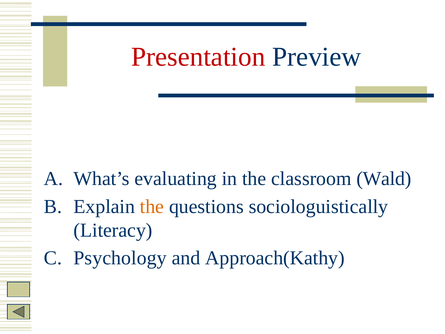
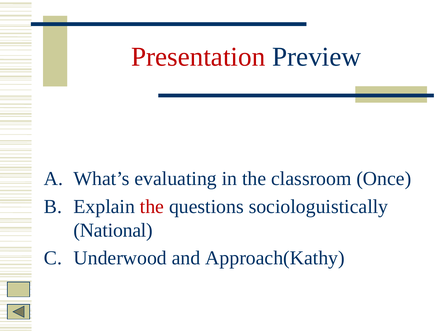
Wald: Wald -> Once
the at (152, 206) colour: orange -> red
Literacy: Literacy -> National
Psychology: Psychology -> Underwood
